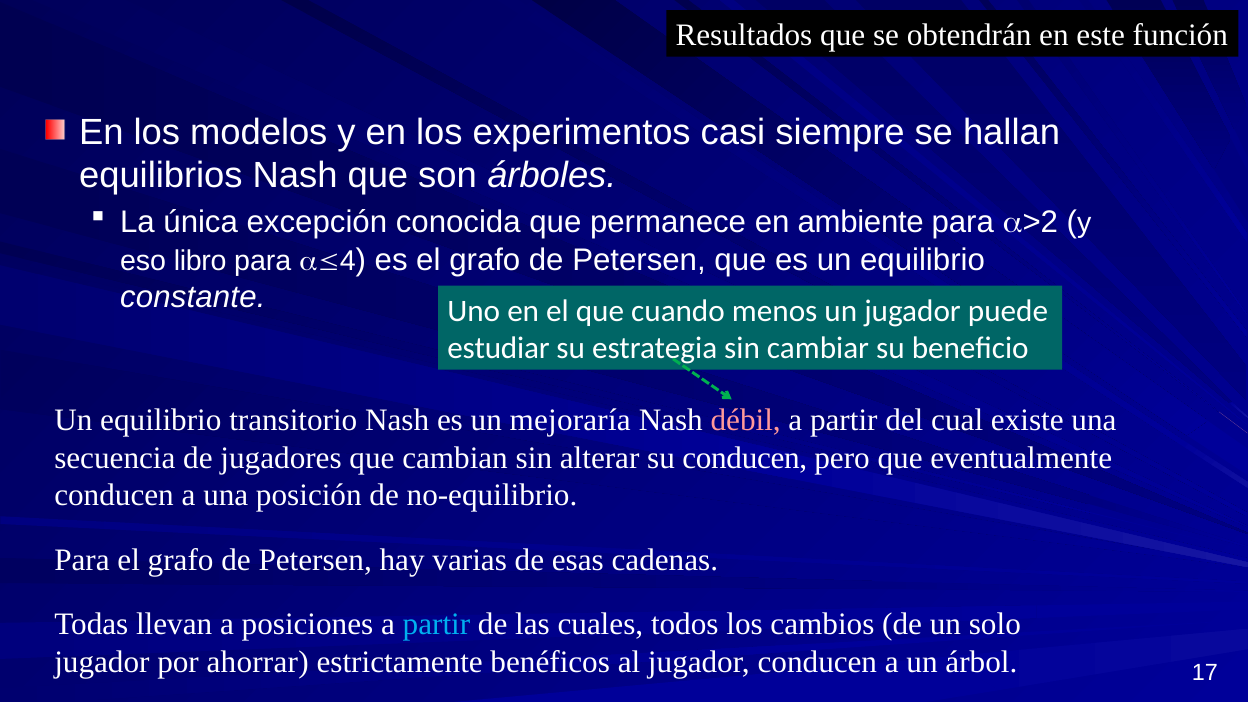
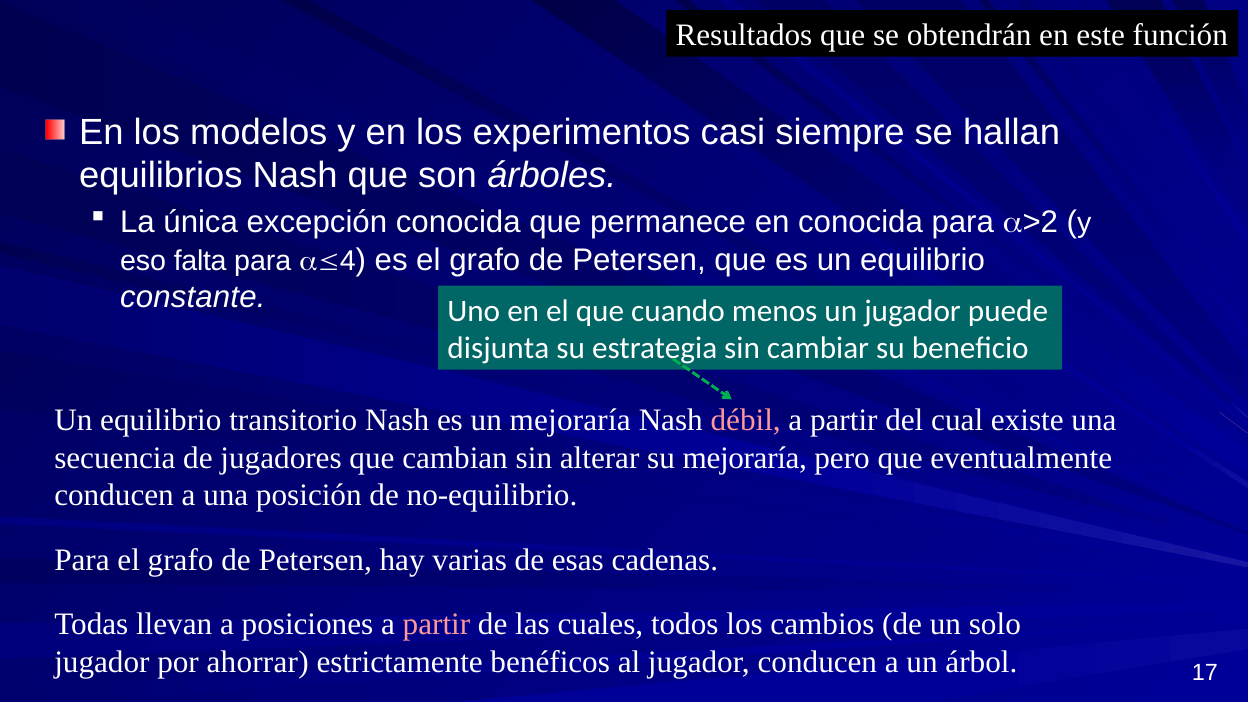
en ambiente: ambiente -> conocida
libro: libro -> falta
estudiar: estudiar -> disjunta
su conducen: conducen -> mejoraría
partir at (436, 624) colour: light blue -> pink
